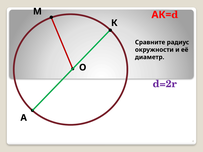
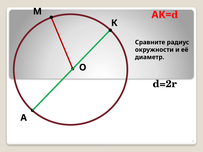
d=2r colour: purple -> black
